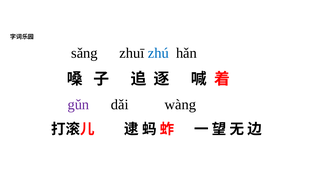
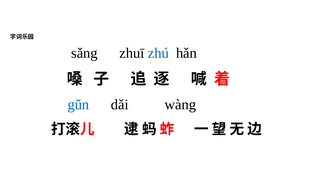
gǔn colour: purple -> blue
